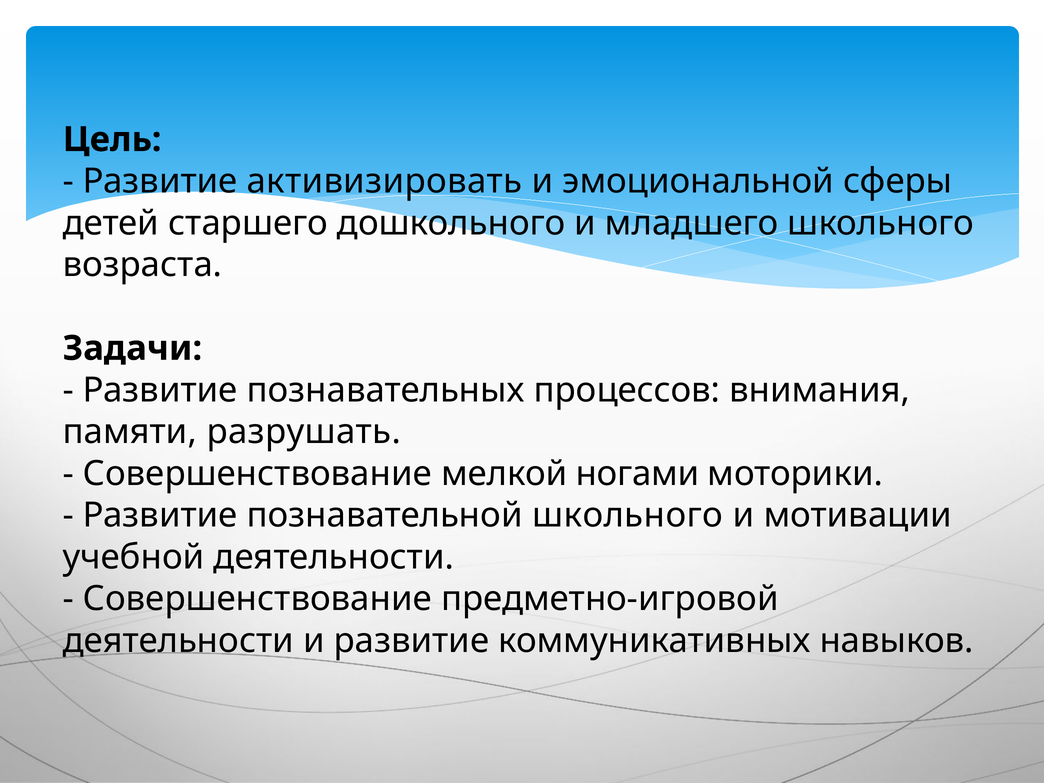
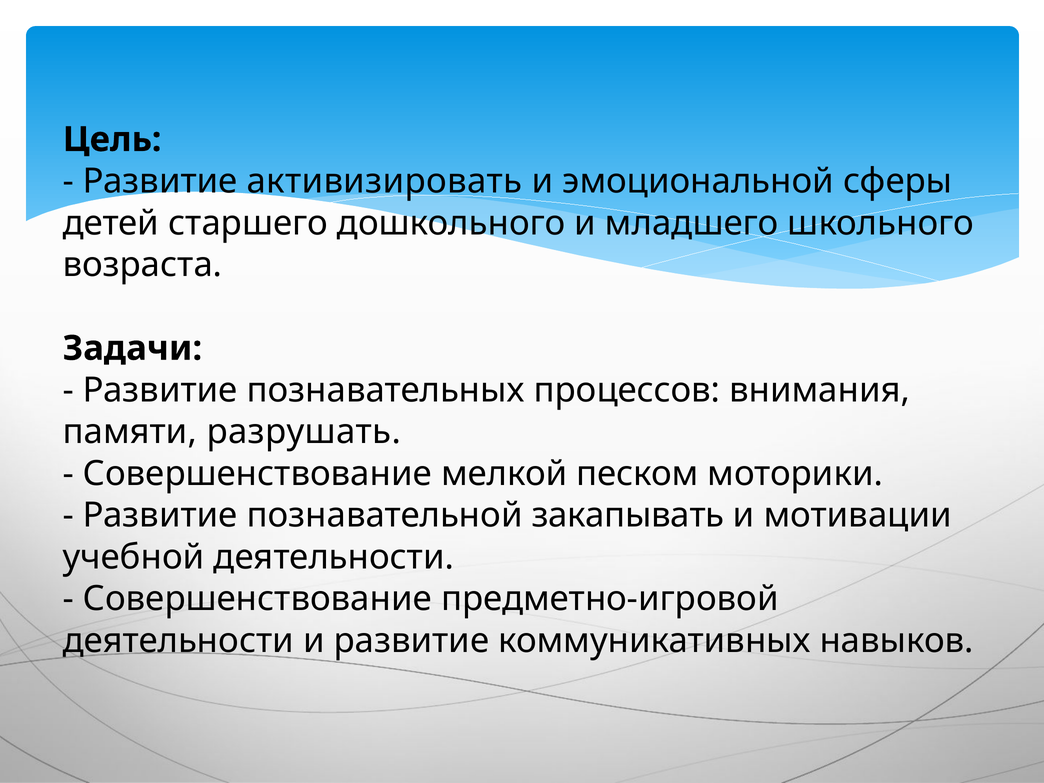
ногами: ногами -> песком
познавательной школьного: школьного -> закапывать
